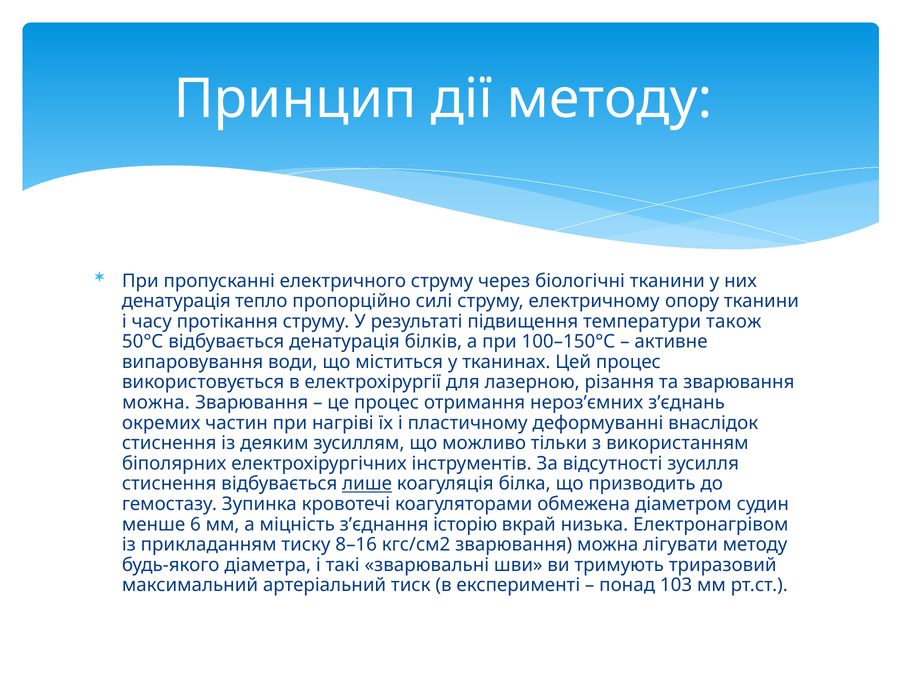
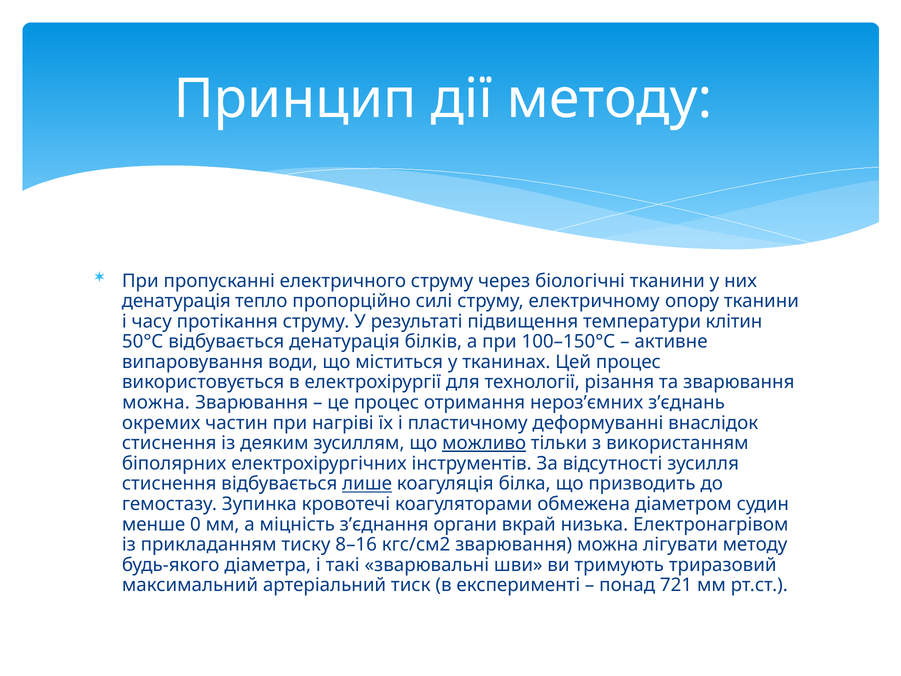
також: також -> клітин
лазерною: лазерною -> технології
можливо underline: none -> present
6: 6 -> 0
історію: історію -> органи
103: 103 -> 721
